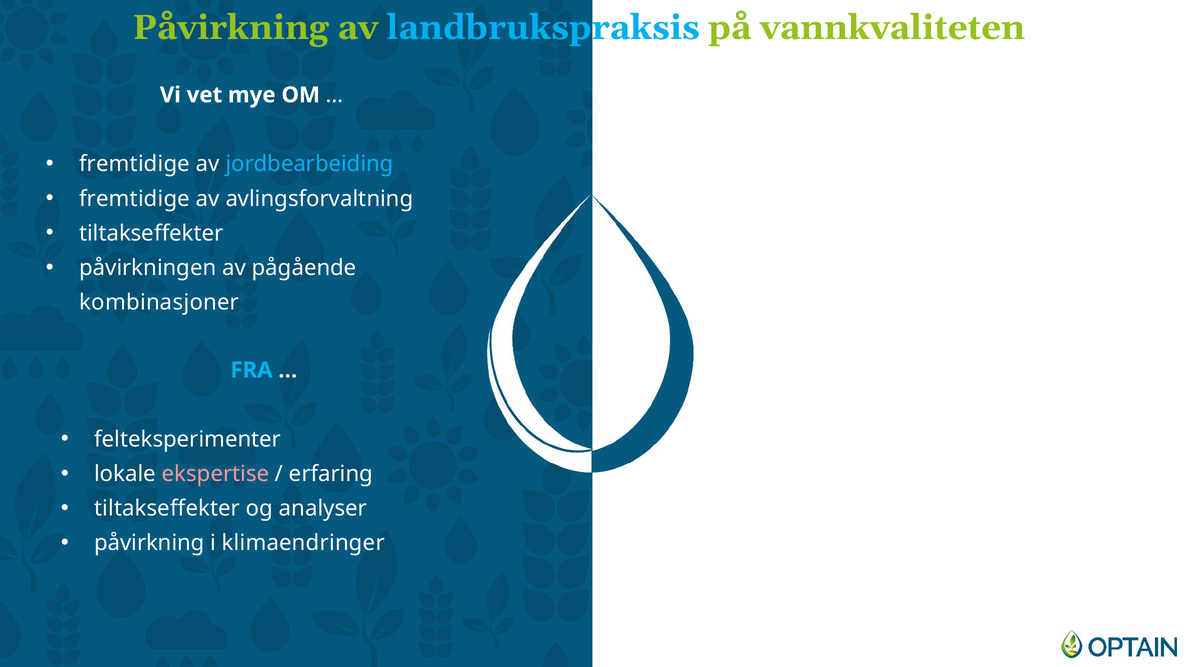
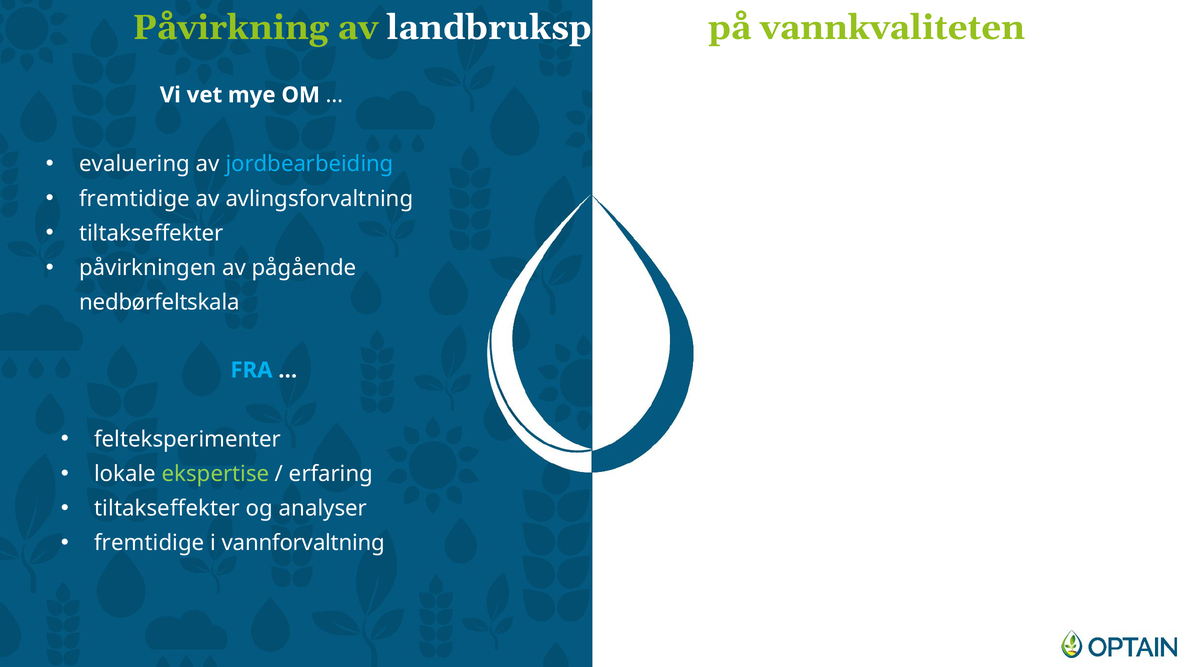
landbrukspraksis colour: light blue -> white
fremtidige at (135, 164): fremtidige -> evaluering
kombinasjoner: kombinasjoner -> nedbørfeltskala
ekspertise colour: pink -> light green
påvirkning at (149, 543): påvirkning -> fremtidige
klimaendringer: klimaendringer -> vannforvaltning
